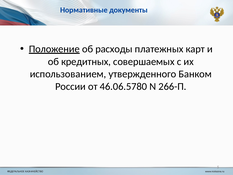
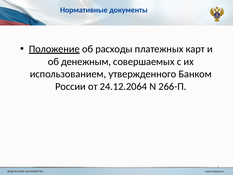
кредитных: кредитных -> денежным
46.06.5780: 46.06.5780 -> 24.12.2064
